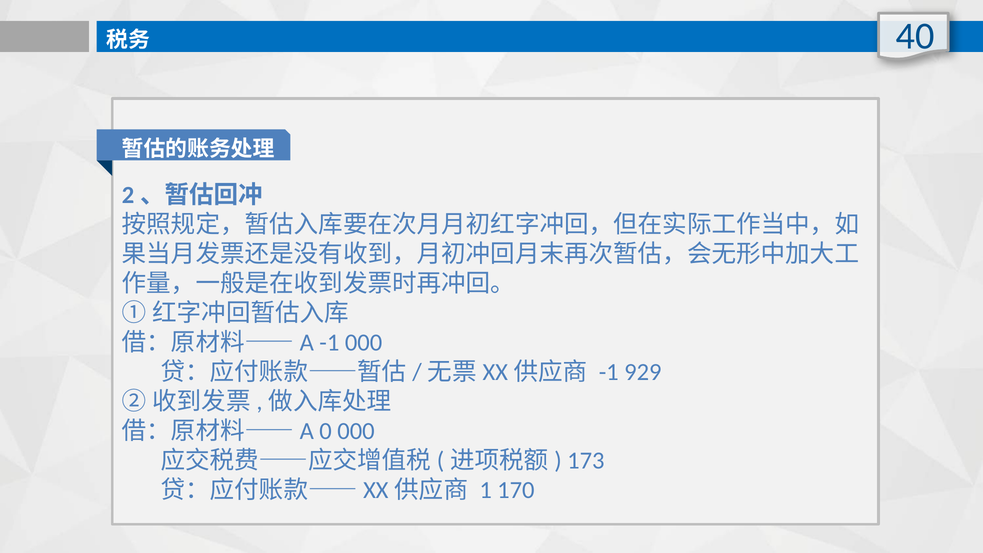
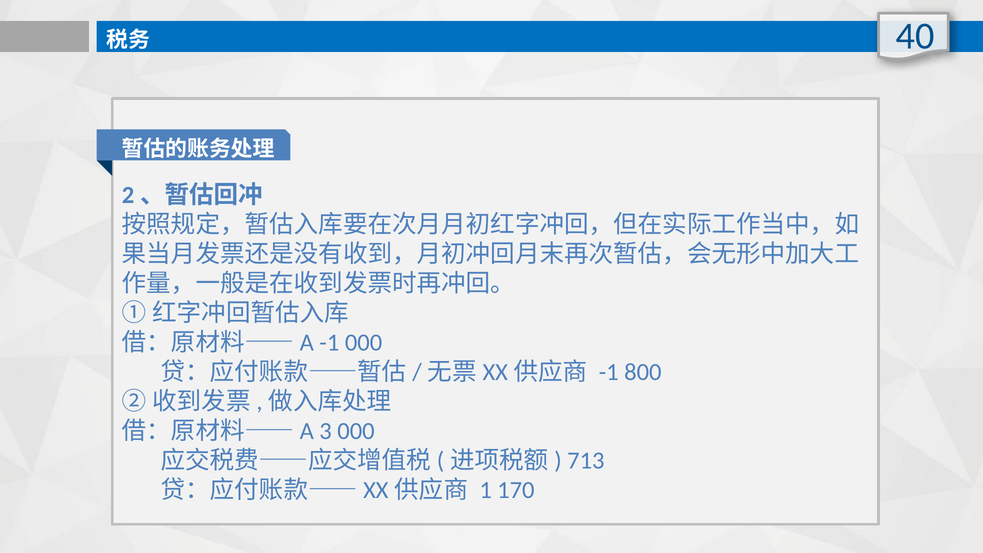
929: 929 -> 800
0: 0 -> 3
173: 173 -> 713
